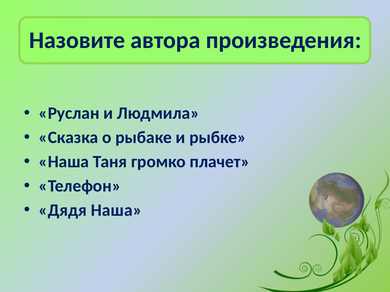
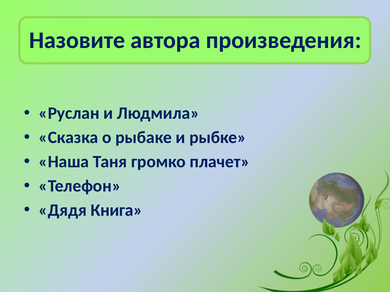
Дядя Наша: Наша -> Книга
